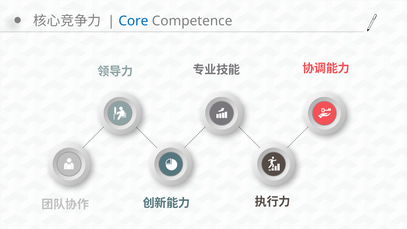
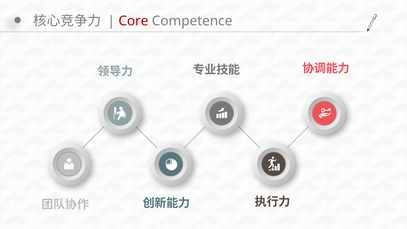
Core colour: blue -> red
